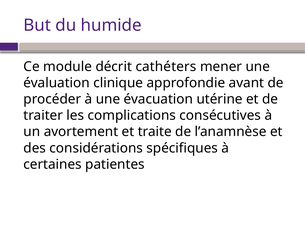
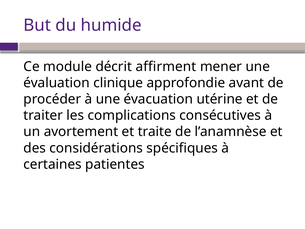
cathéters: cathéters -> affirment
